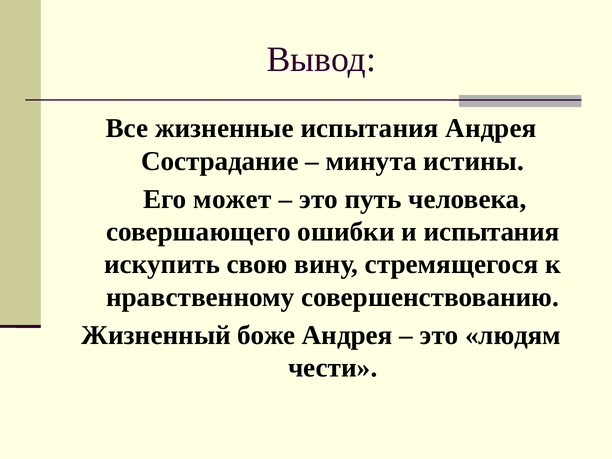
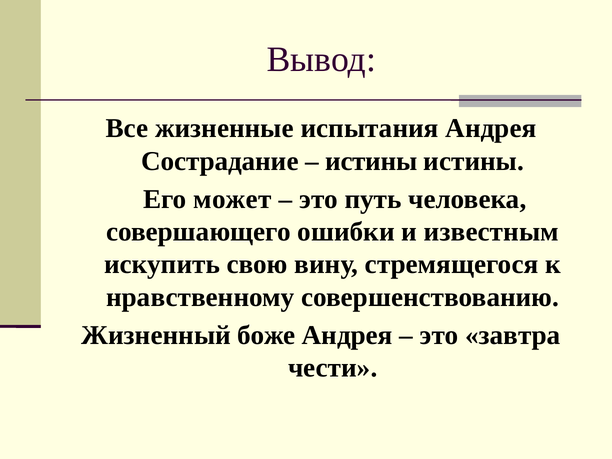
минута at (371, 161): минута -> истины
и испытания: испытания -> известным
людям: людям -> завтра
